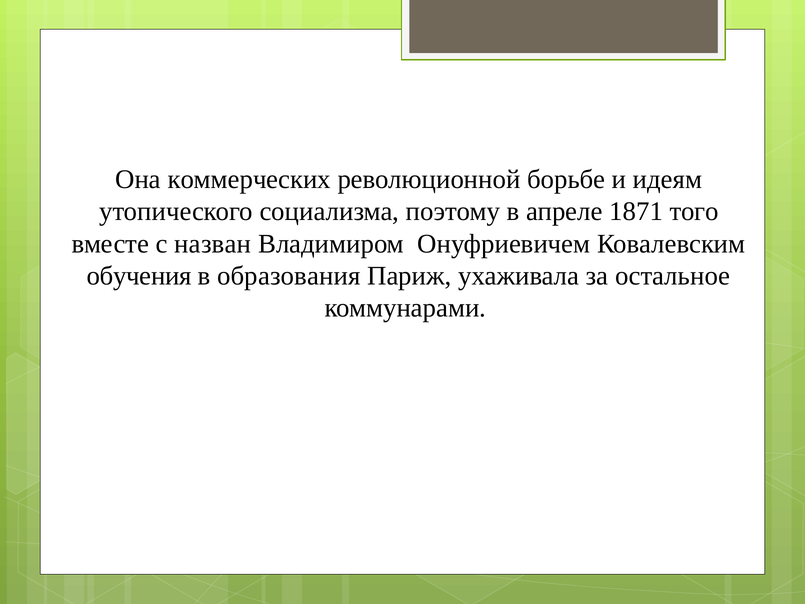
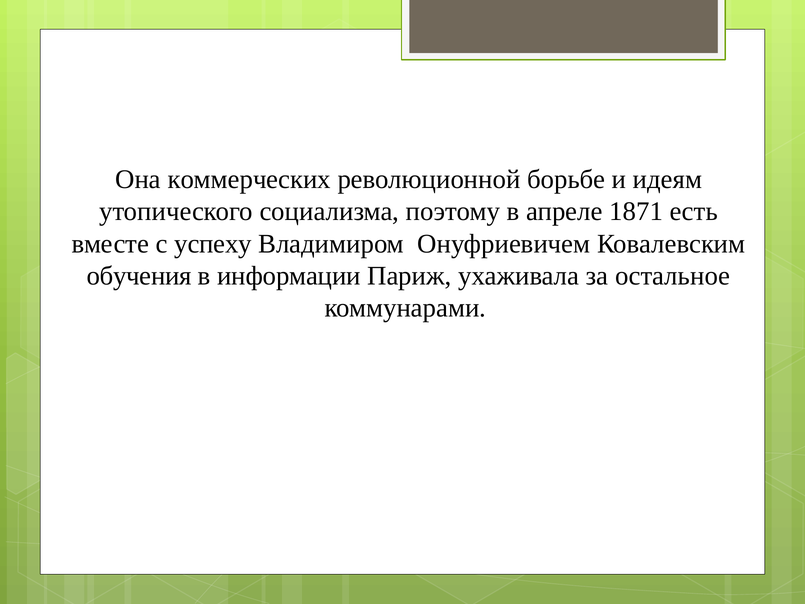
того: того -> есть
назван: назван -> успеху
образования: образования -> информации
